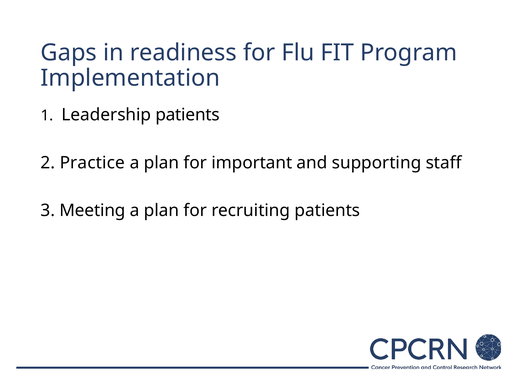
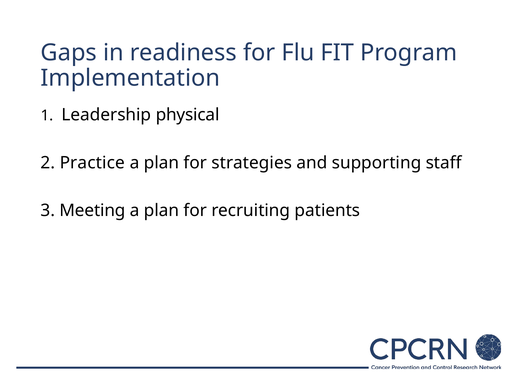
Leadership patients: patients -> physical
important: important -> strategies
